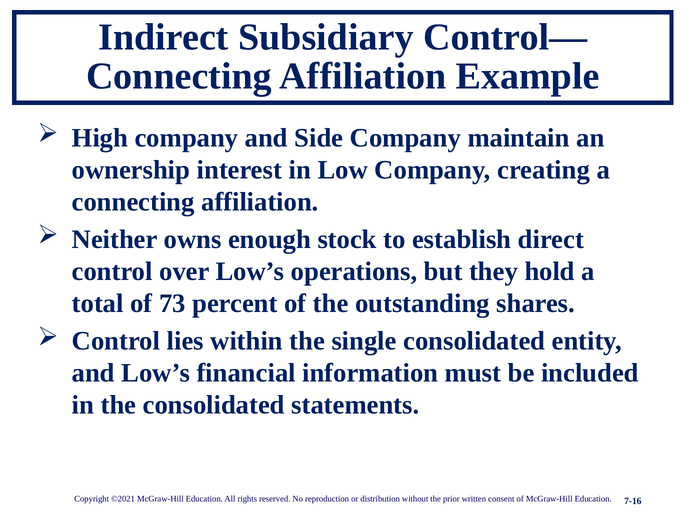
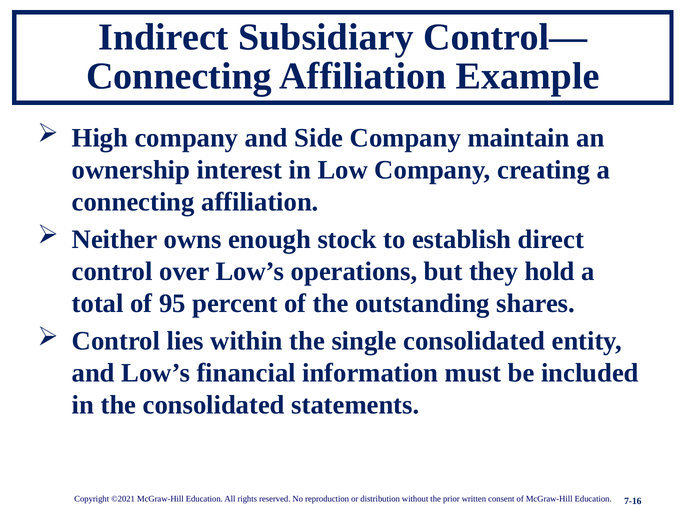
73: 73 -> 95
